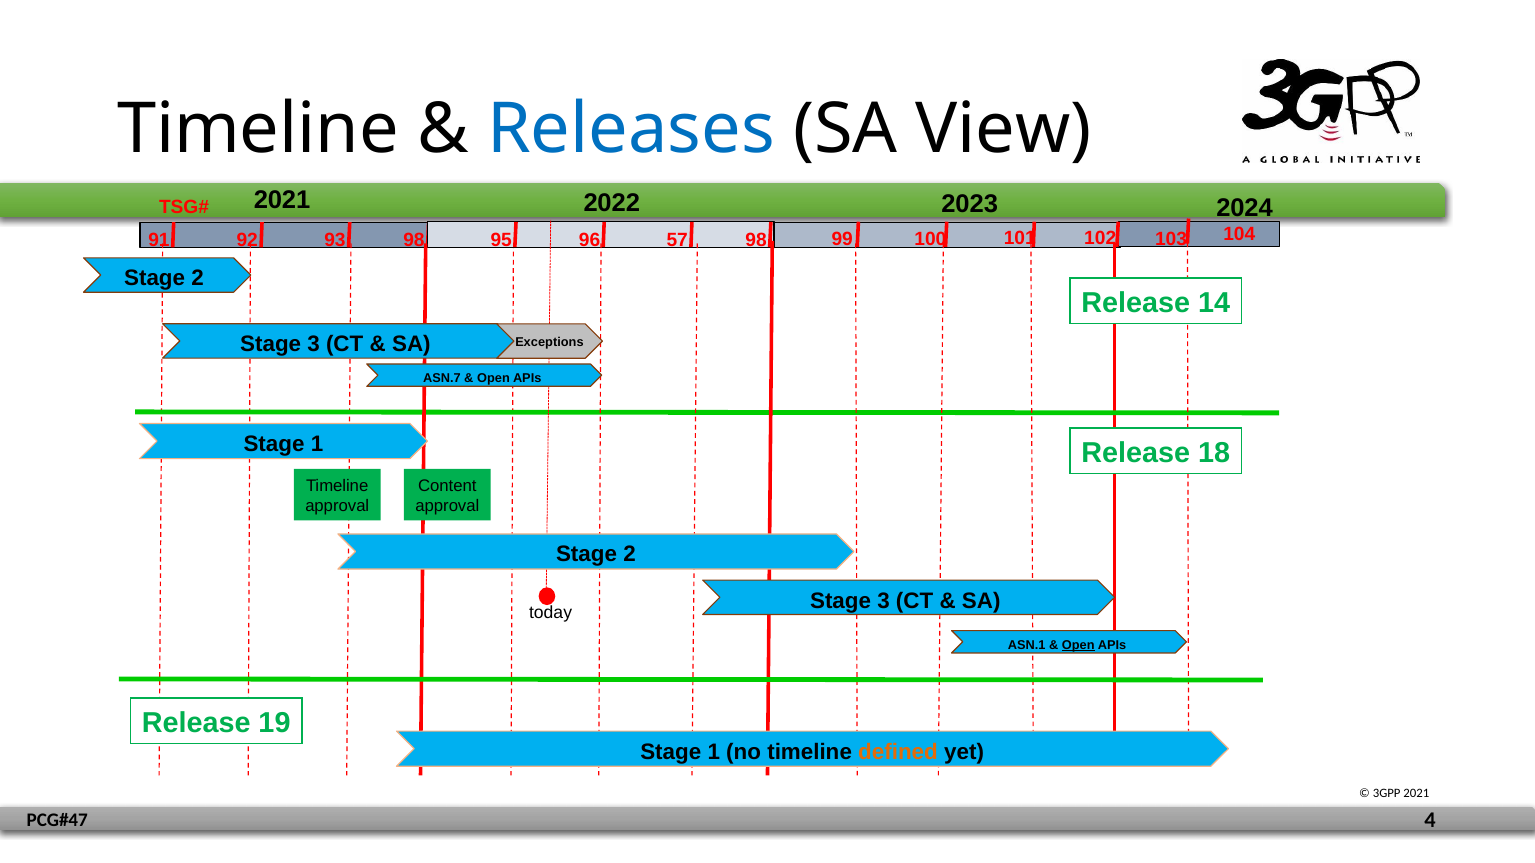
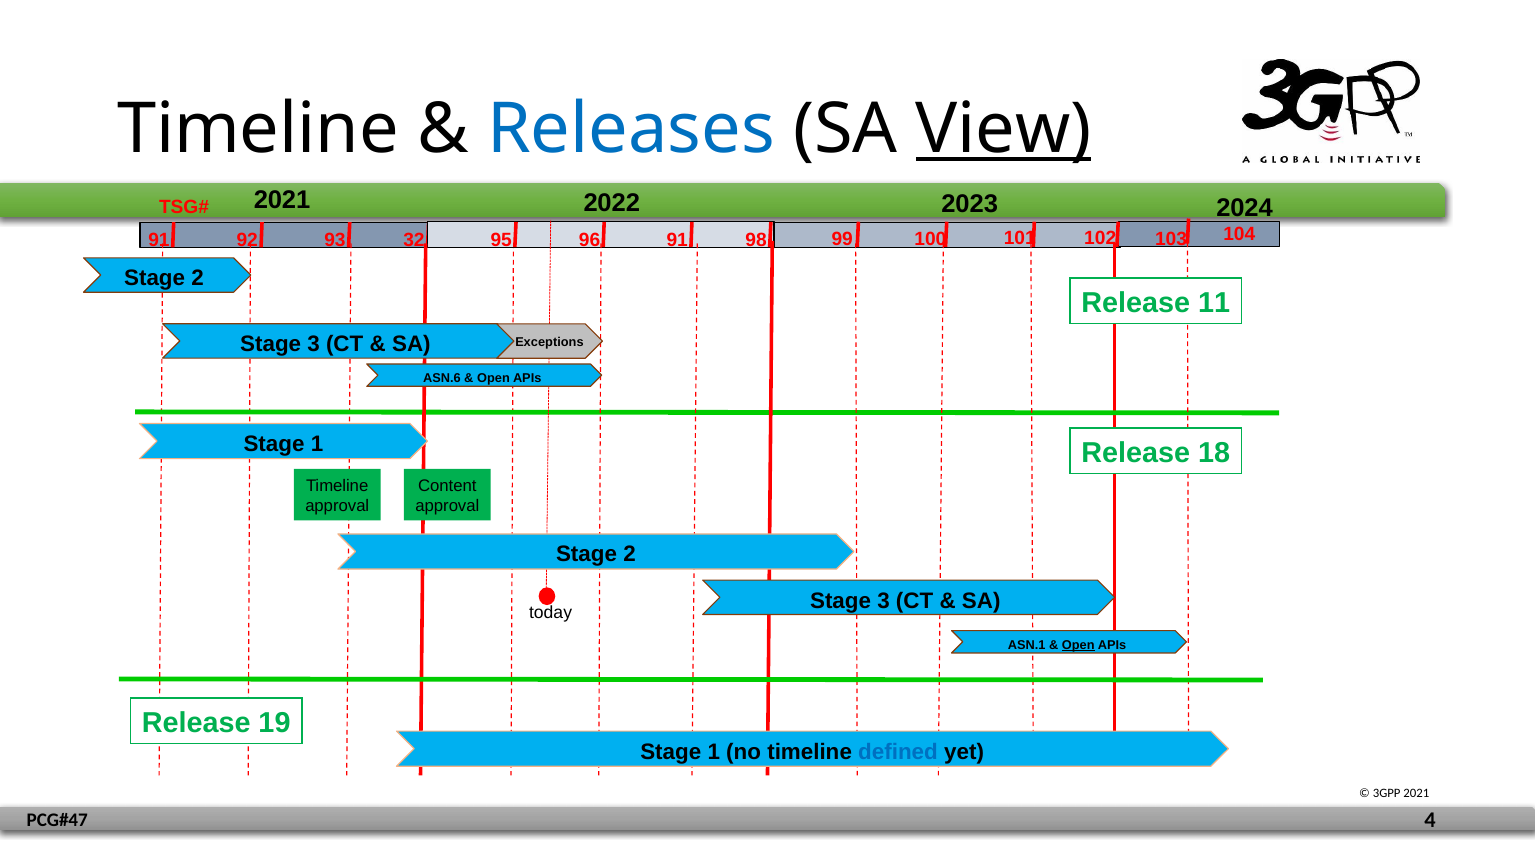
View underline: none -> present
96 57: 57 -> 91
93 98: 98 -> 32
14: 14 -> 11
ASN.7: ASN.7 -> ASN.6
defined colour: orange -> blue
